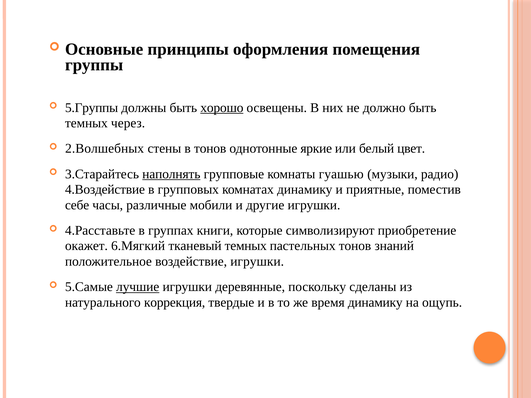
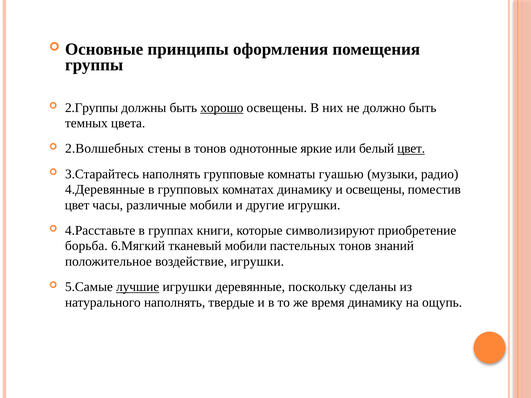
5.Группы: 5.Группы -> 2.Группы
через: через -> цвета
цвет at (411, 149) underline: none -> present
наполнять at (171, 174) underline: present -> none
4.Воздействие: 4.Воздействие -> 4.Деревянные
и приятные: приятные -> освещены
себе at (77, 205): себе -> цвет
окажет: окажет -> борьба
тканевый темных: темных -> мобили
натурального коррекция: коррекция -> наполнять
